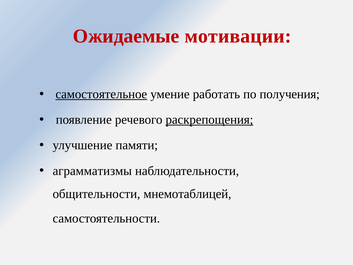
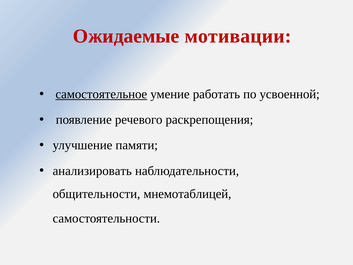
получения: получения -> усвоенной
раскрепощения underline: present -> none
аграмматизмы: аграмматизмы -> анализировать
